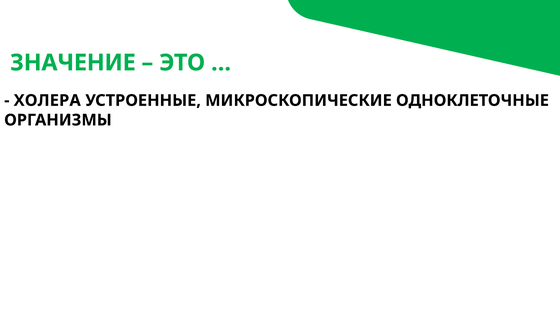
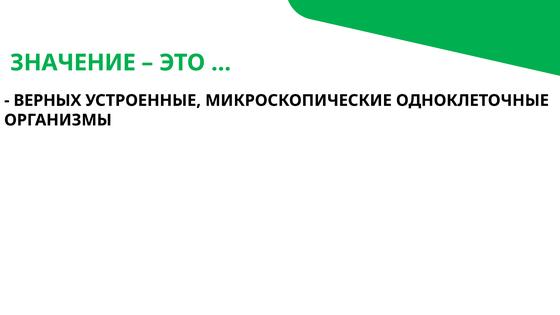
ХОЛЕРА: ХОЛЕРА -> ВЕРНЫХ
